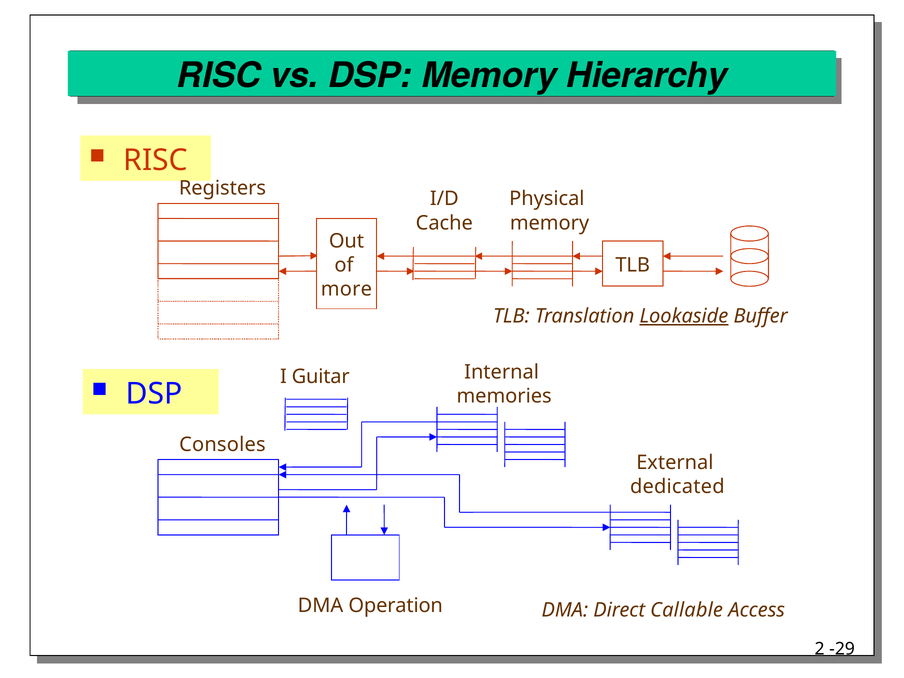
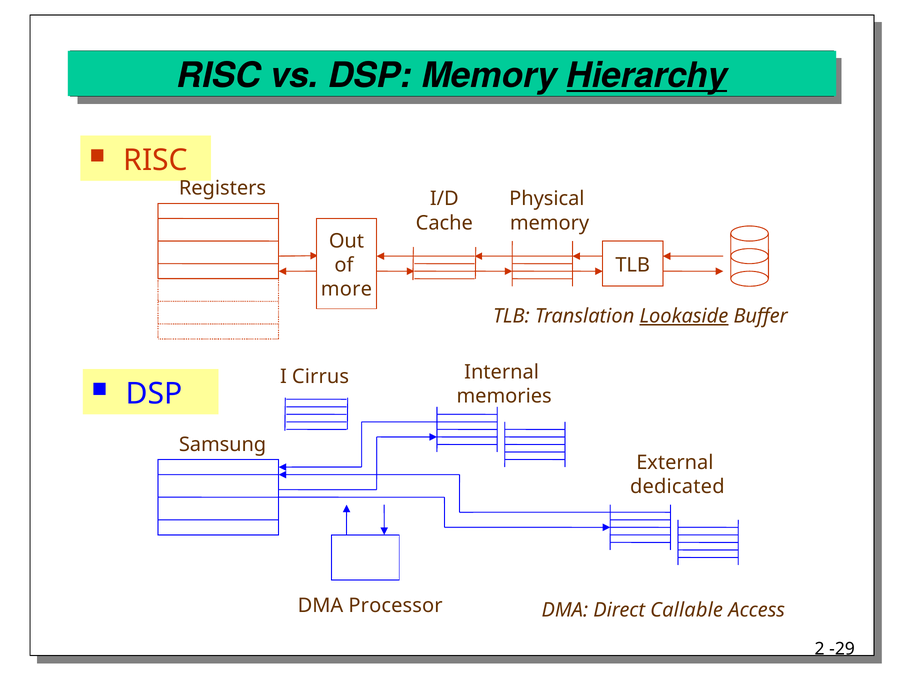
Hierarchy underline: none -> present
Guitar: Guitar -> Cirrus
Consoles: Consoles -> Samsung
Operation: Operation -> Processor
